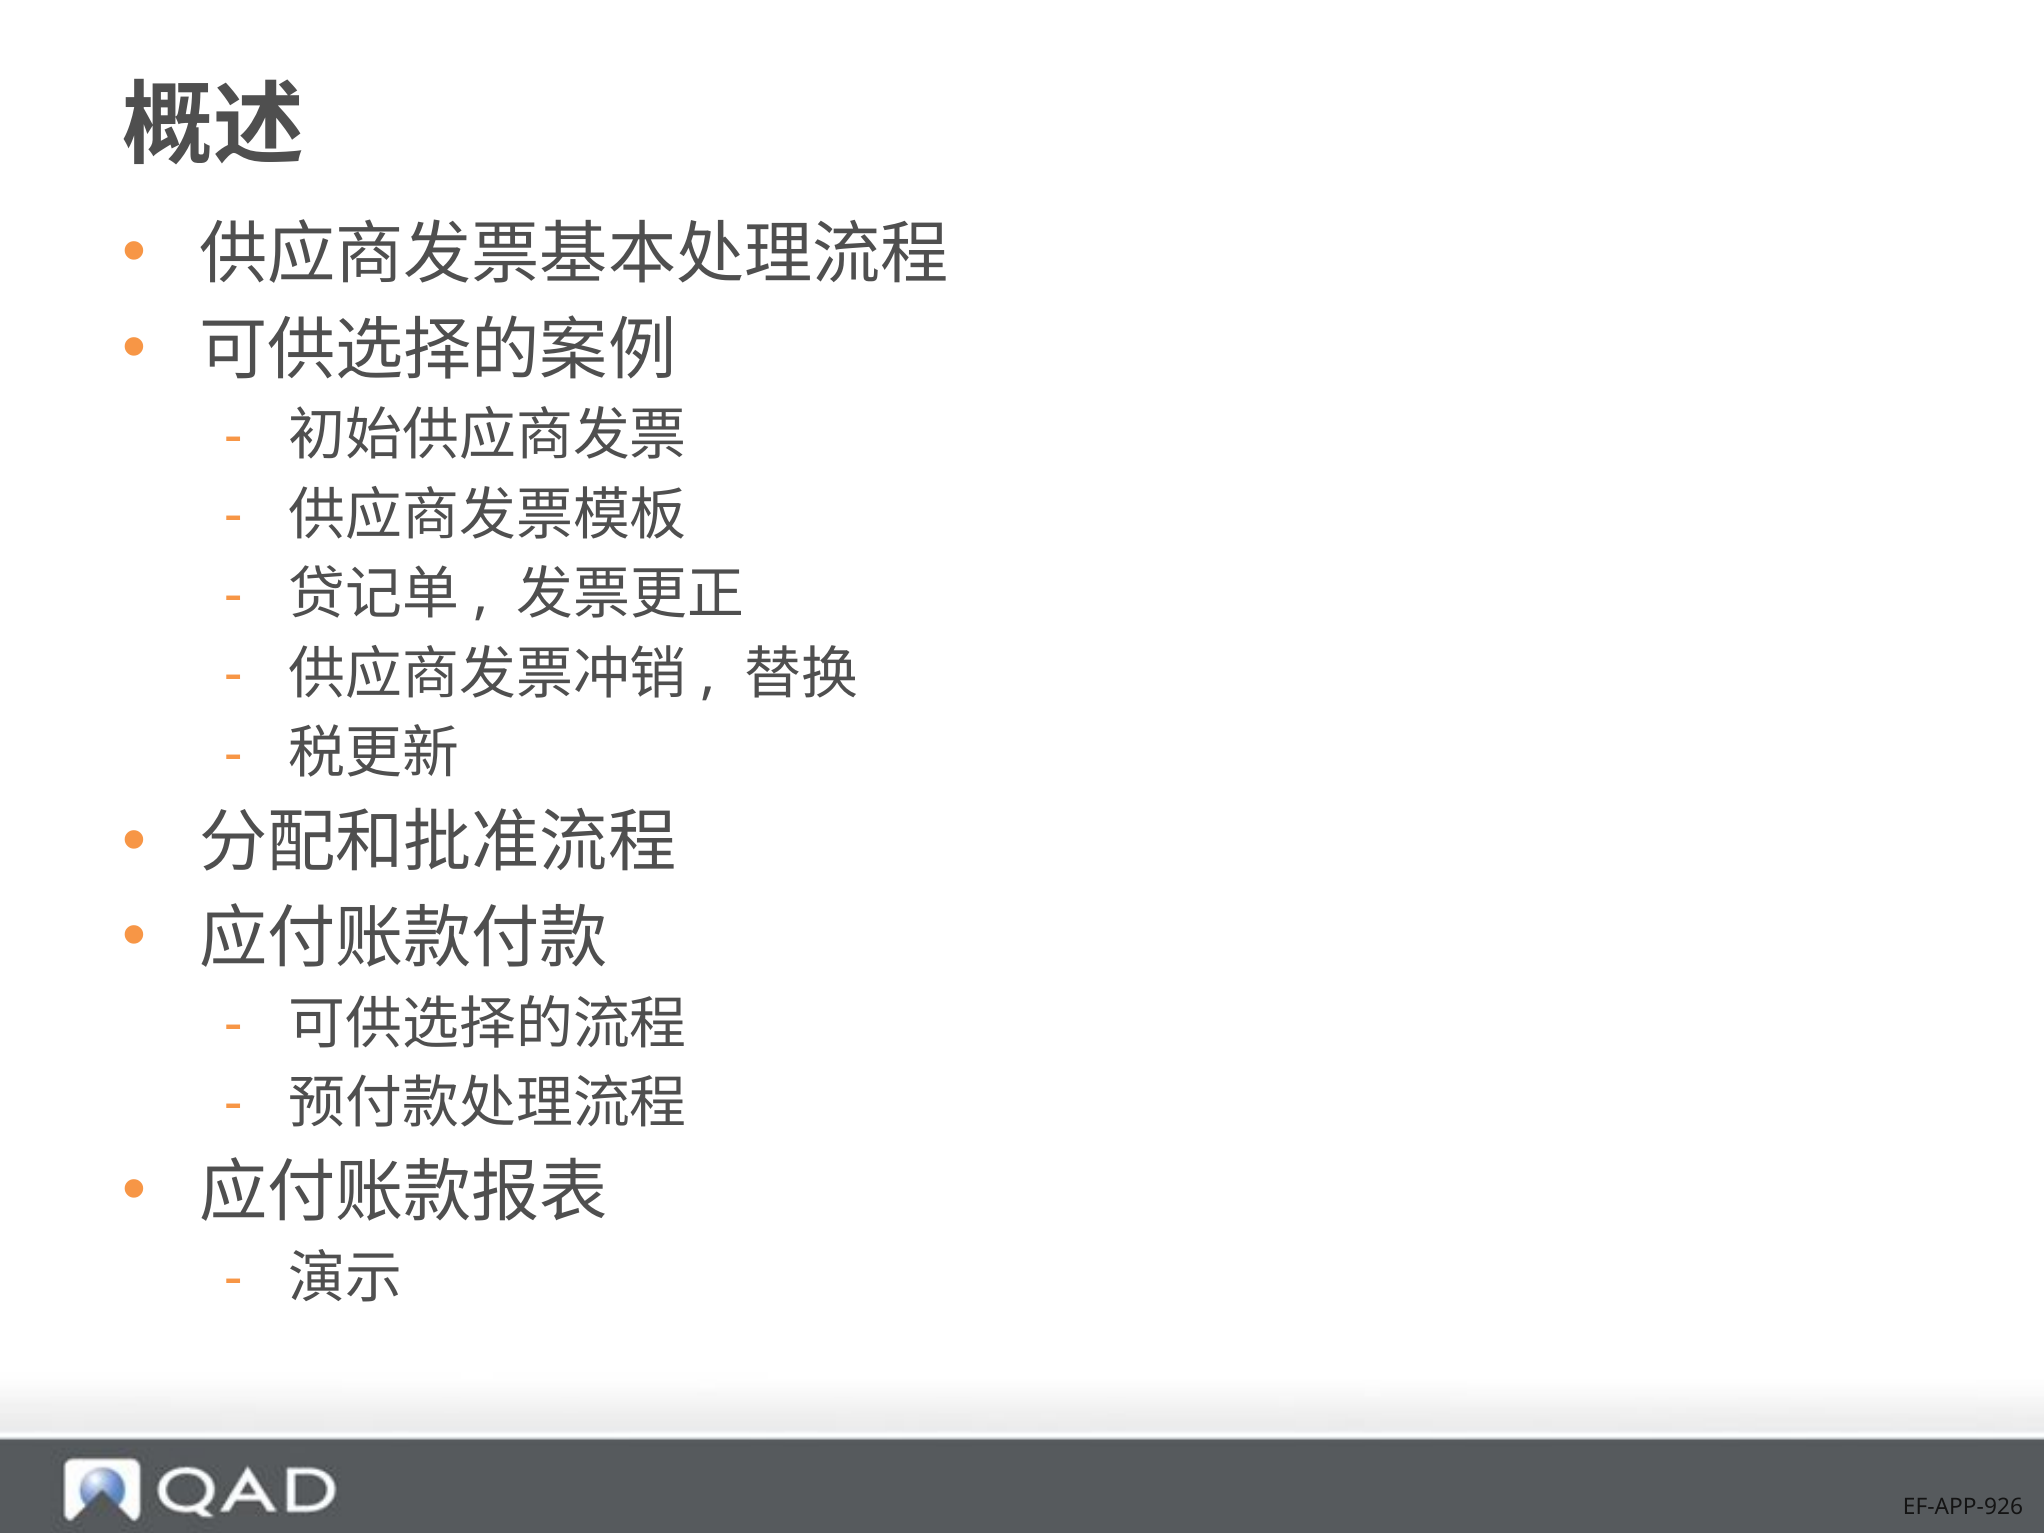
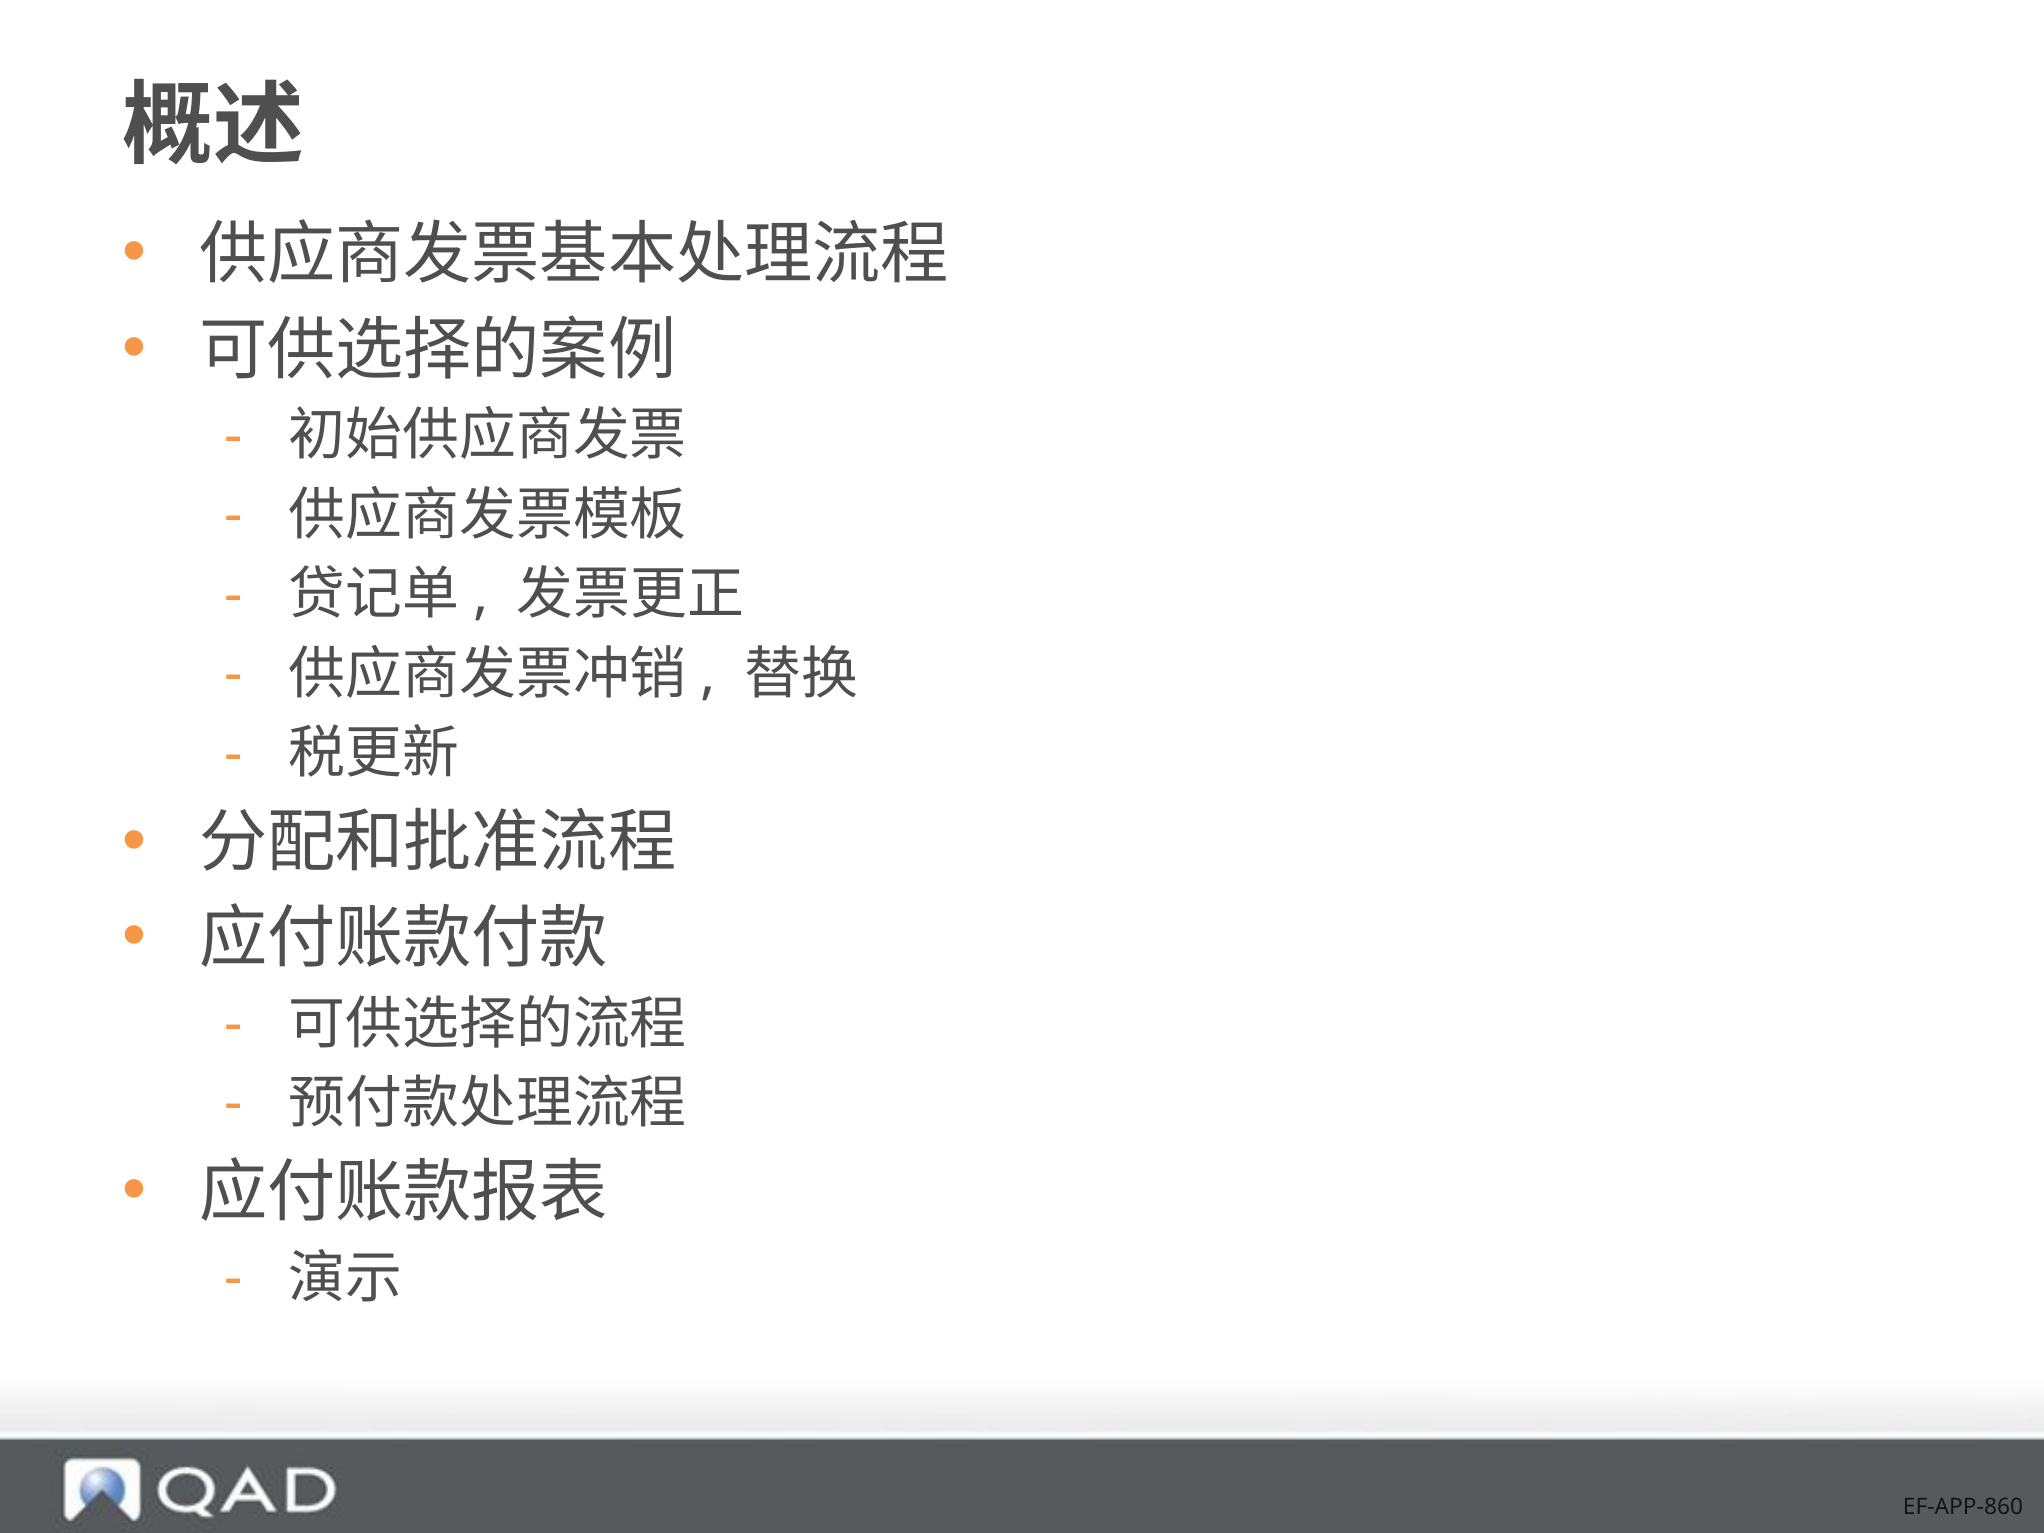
EF-APP-926: EF-APP-926 -> EF-APP-860
